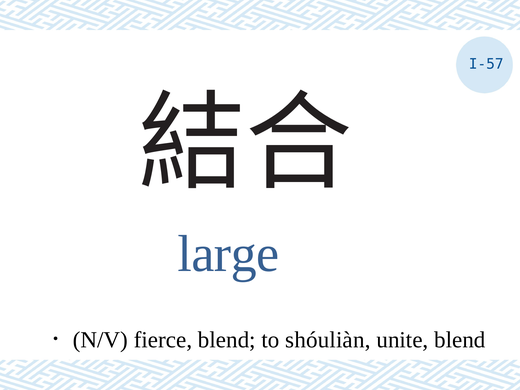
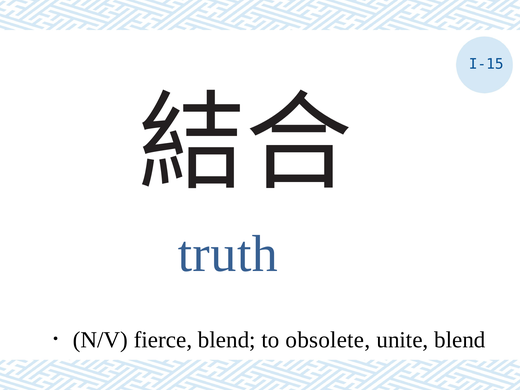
I-57: I-57 -> I-15
large: large -> truth
shóuliàn: shóuliàn -> obsolete
